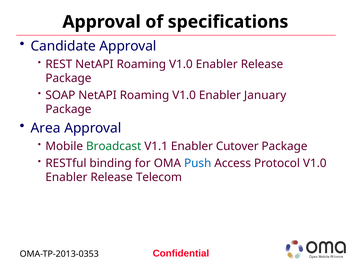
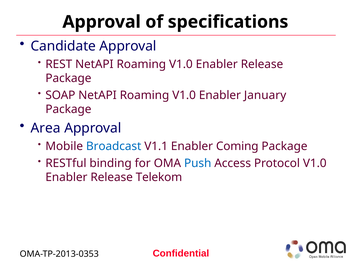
Broadcast colour: green -> blue
Cutover: Cutover -> Coming
Telecom: Telecom -> Telekom
